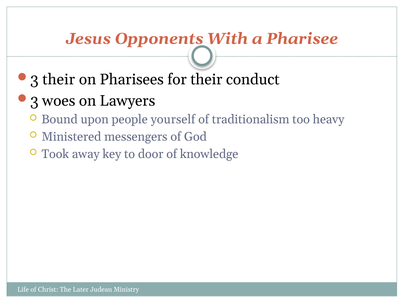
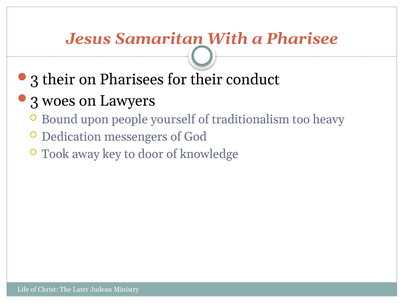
Opponents: Opponents -> Samaritan
Ministered: Ministered -> Dedication
